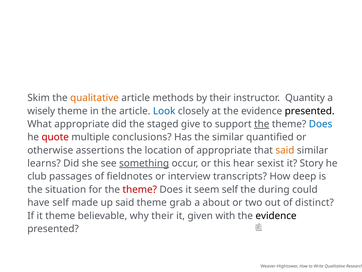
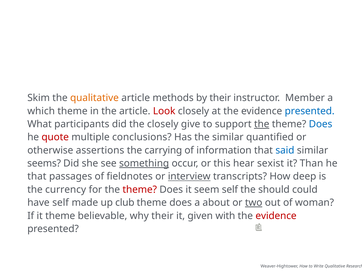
Quantity: Quantity -> Member
wisely: wisely -> which
Look colour: blue -> red
presented at (310, 111) colour: black -> blue
What appropriate: appropriate -> participants
the staged: staged -> closely
location: location -> carrying
of appropriate: appropriate -> information
said at (285, 150) colour: orange -> blue
learns: learns -> seems
Story: Story -> Than
club at (37, 176): club -> that
interview underline: none -> present
situation: situation -> currency
during: during -> should
up said: said -> club
grab at (181, 202): grab -> does
two underline: none -> present
distinct: distinct -> woman
evidence at (276, 215) colour: black -> red
